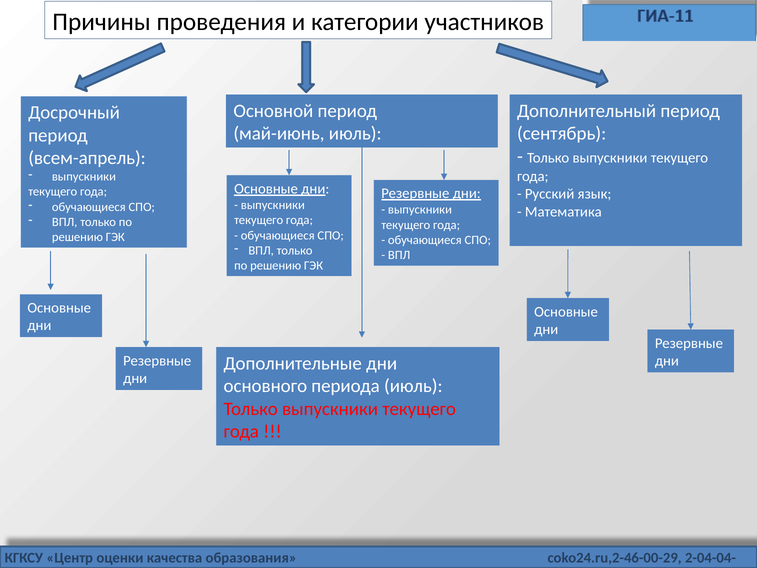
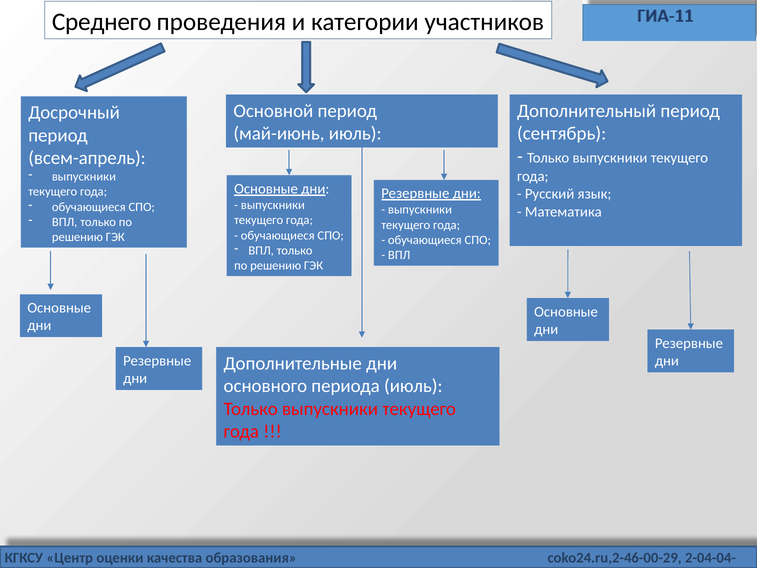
Причины: Причины -> Среднего
